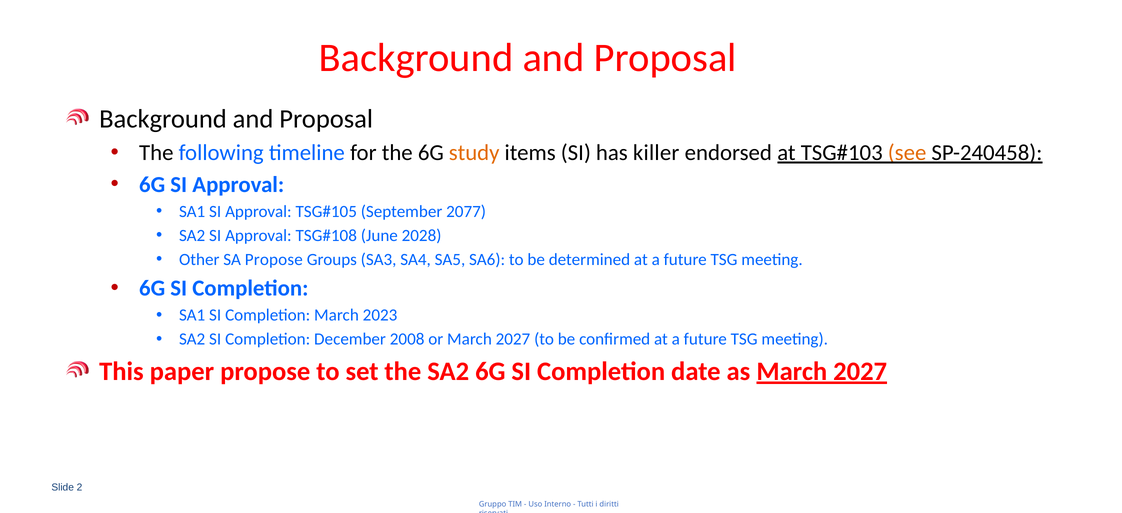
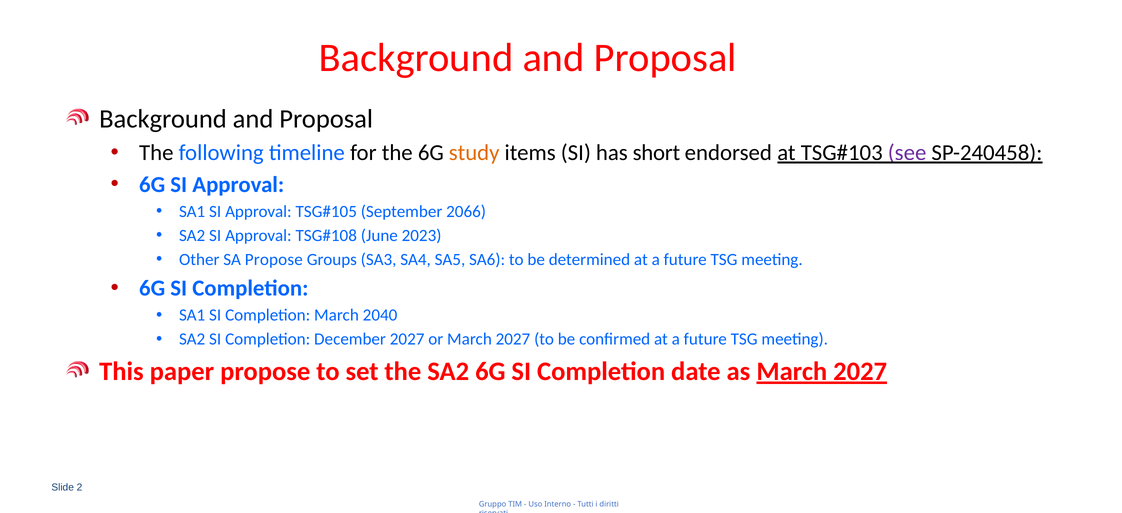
killer: killer -> short
see colour: orange -> purple
2077: 2077 -> 2066
2028: 2028 -> 2023
2023: 2023 -> 2040
December 2008: 2008 -> 2027
